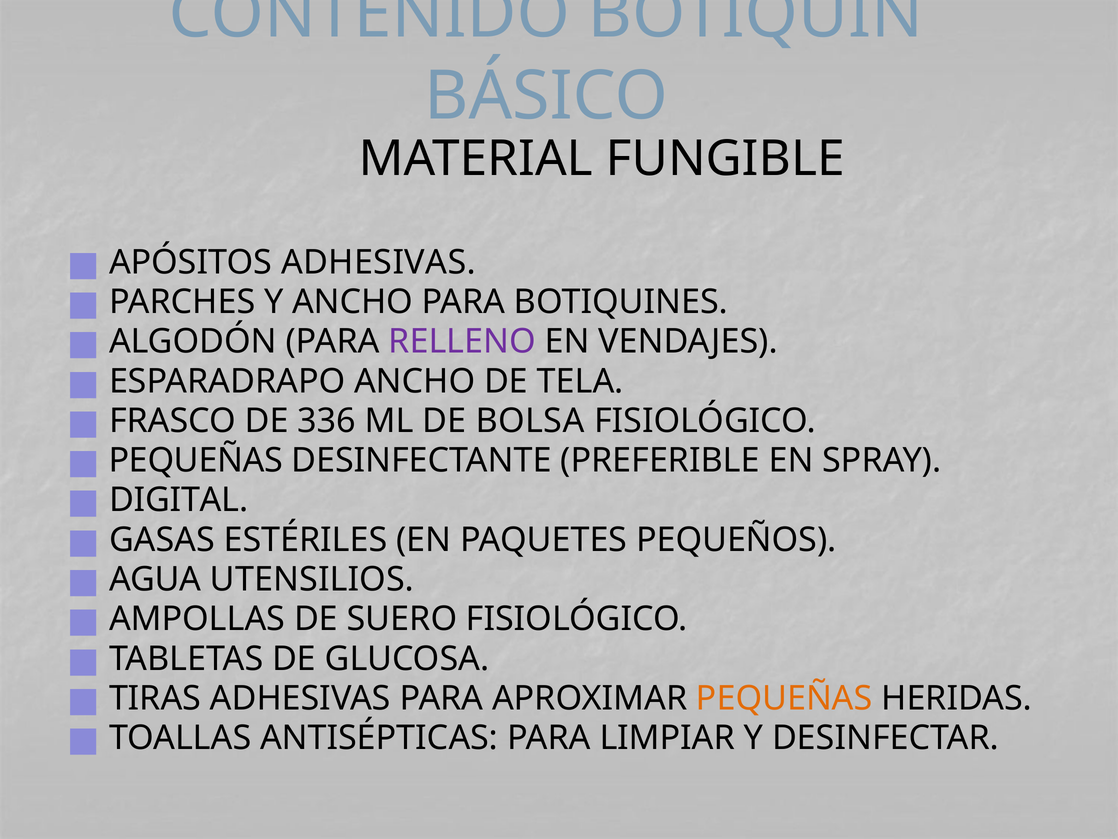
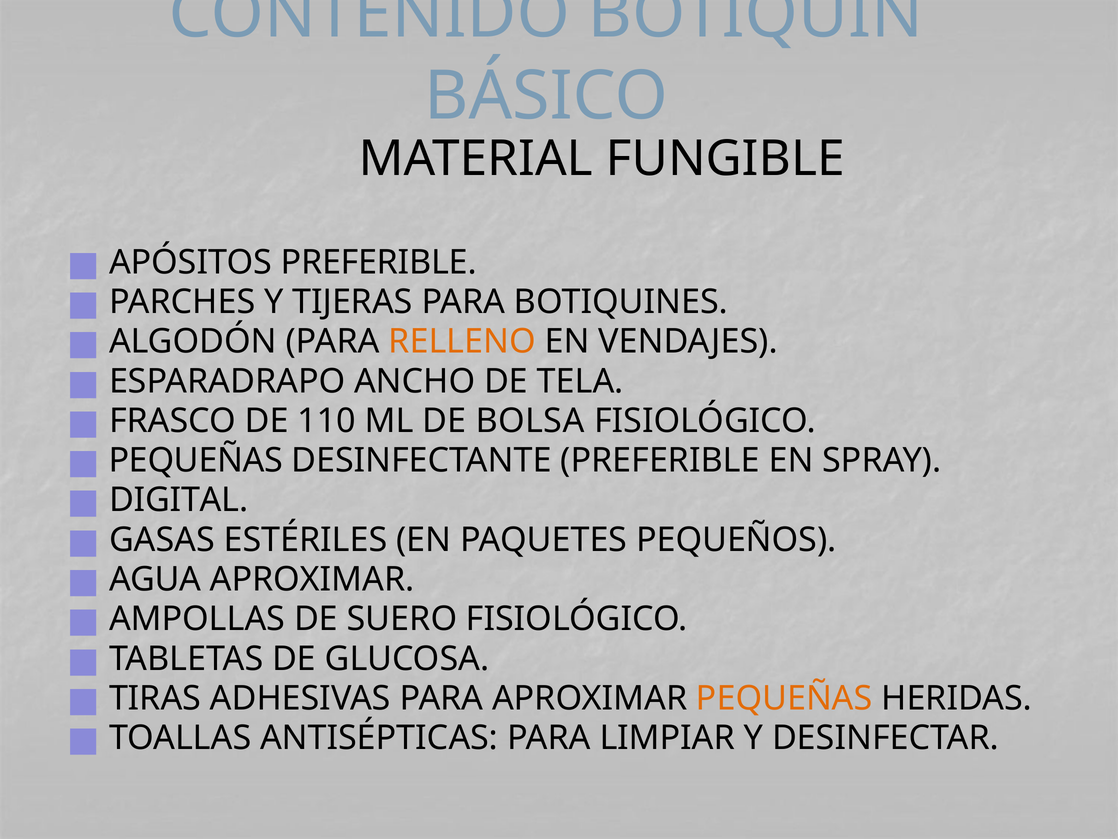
APÓSITOS ADHESIVAS: ADHESIVAS -> PREFERIBLE
Y ANCHO: ANCHO -> TIJERAS
RELLENO colour: purple -> orange
336: 336 -> 110
AGUA UTENSILIOS: UTENSILIOS -> APROXIMAR
